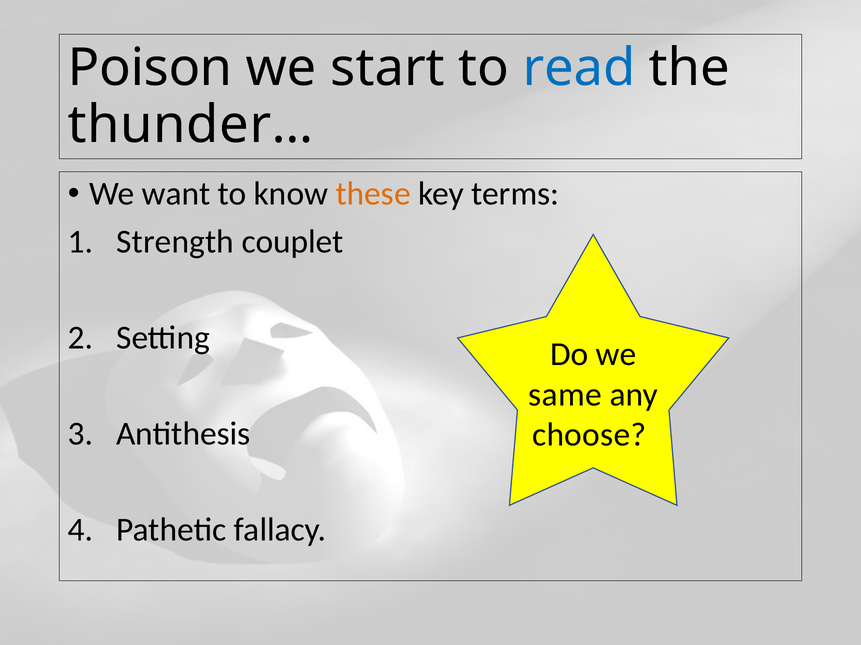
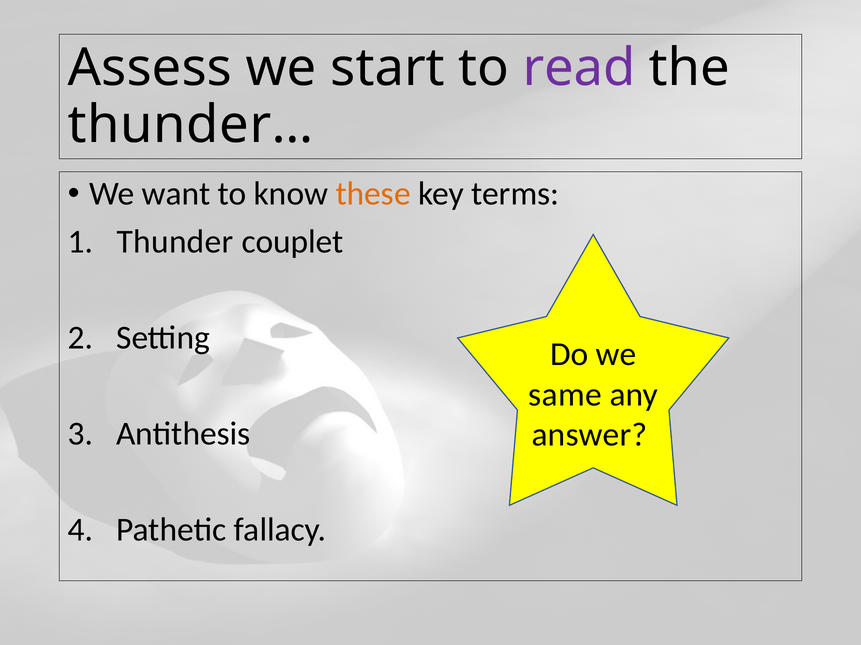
Poison: Poison -> Assess
read colour: blue -> purple
Strength: Strength -> Thunder
choose: choose -> answer
